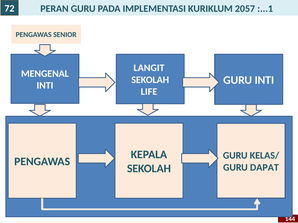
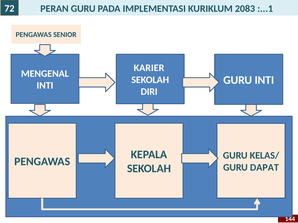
2057: 2057 -> 2083
LANGIT: LANGIT -> KARIER
LIFE: LIFE -> DIRI
